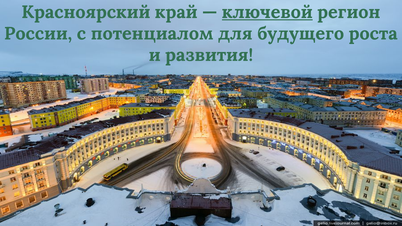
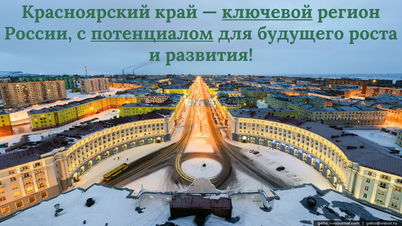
потенциалом underline: none -> present
